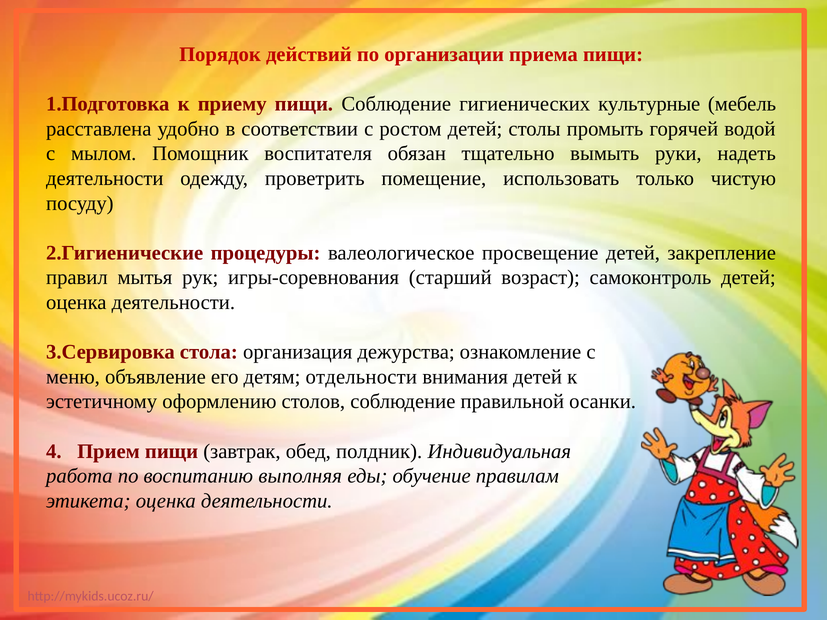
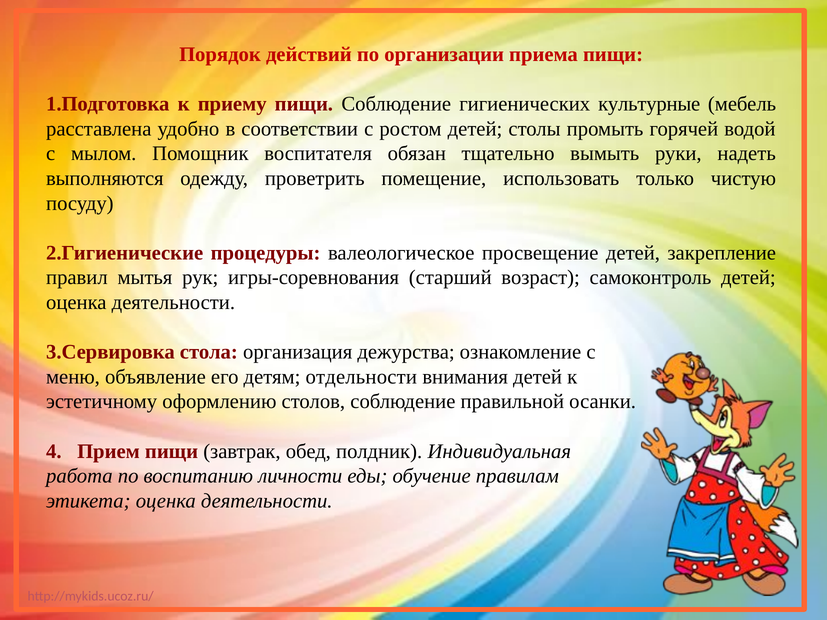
деятельности at (105, 179): деятельности -> выполняются
выполняя: выполняя -> личности
